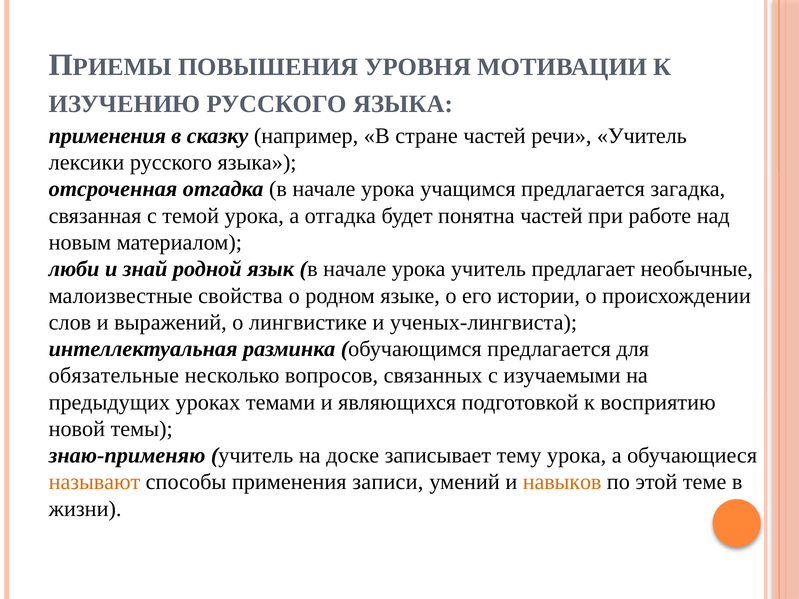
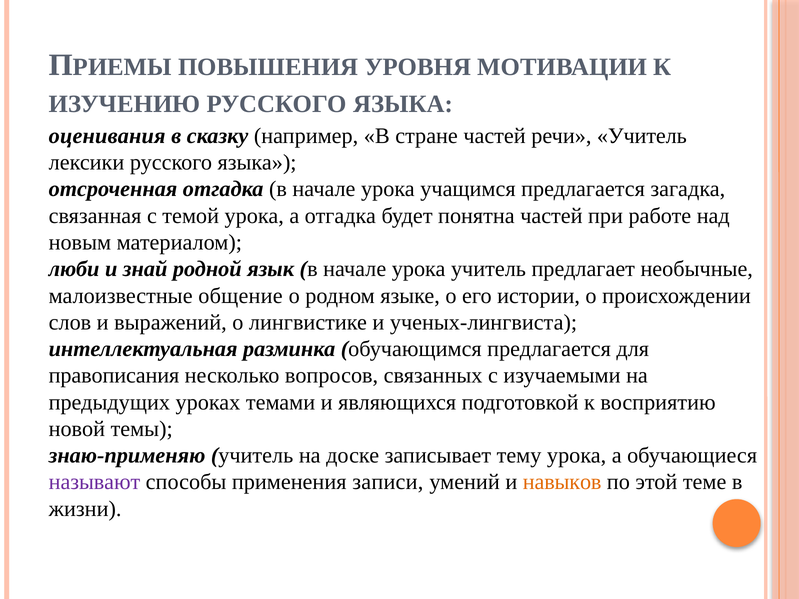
применения at (107, 136): применения -> оценивания
свойства: свойства -> общение
обязательные: обязательные -> правописания
называют colour: orange -> purple
